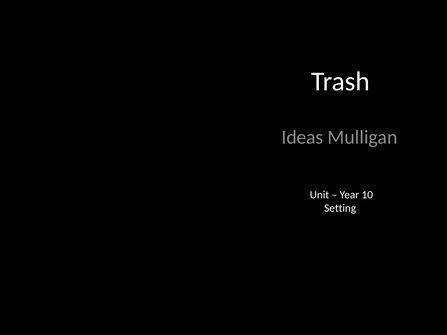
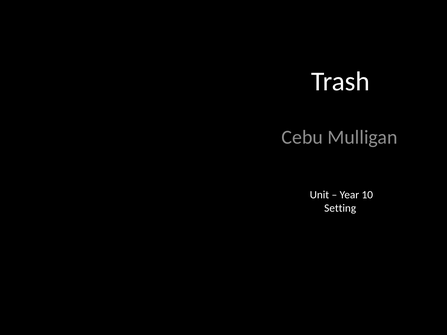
Ideas: Ideas -> Cebu
